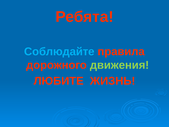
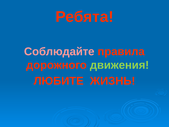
Соблюдайте colour: light blue -> pink
